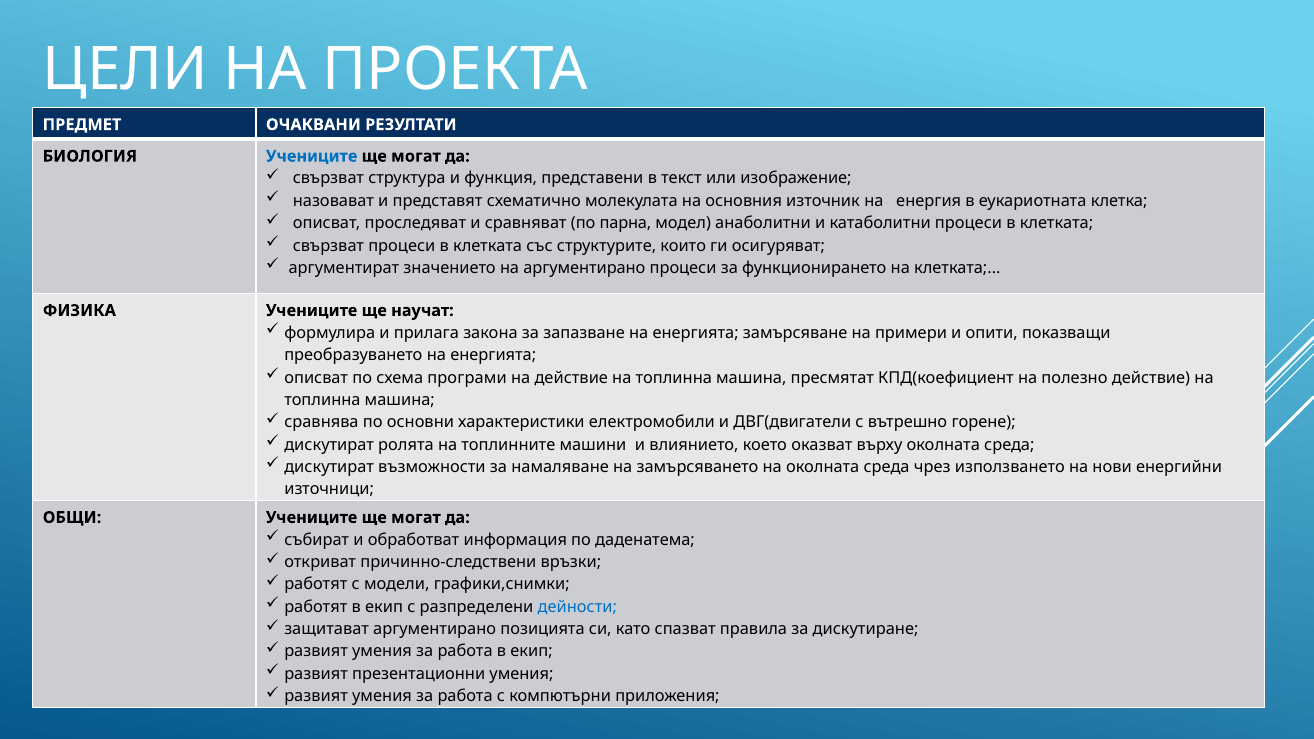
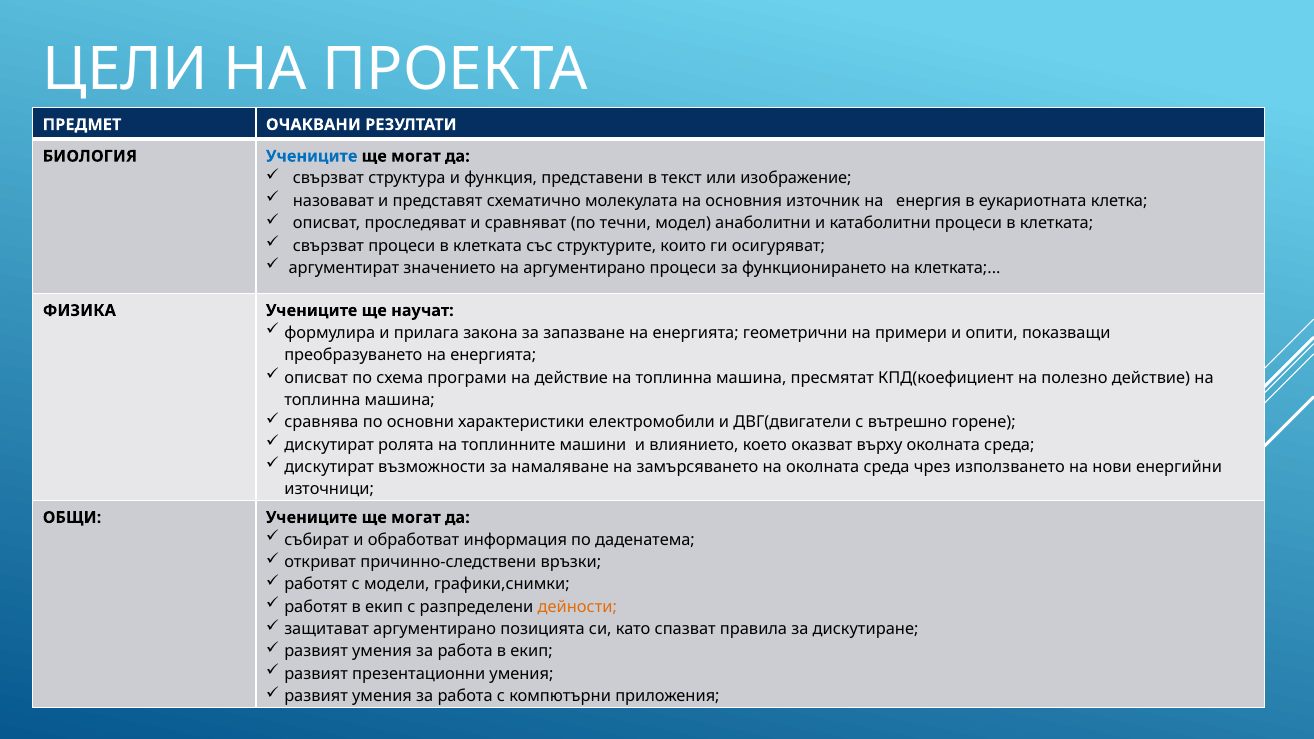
парна: парна -> течни
замърсяване: замърсяване -> геометрични
дейности colour: blue -> orange
